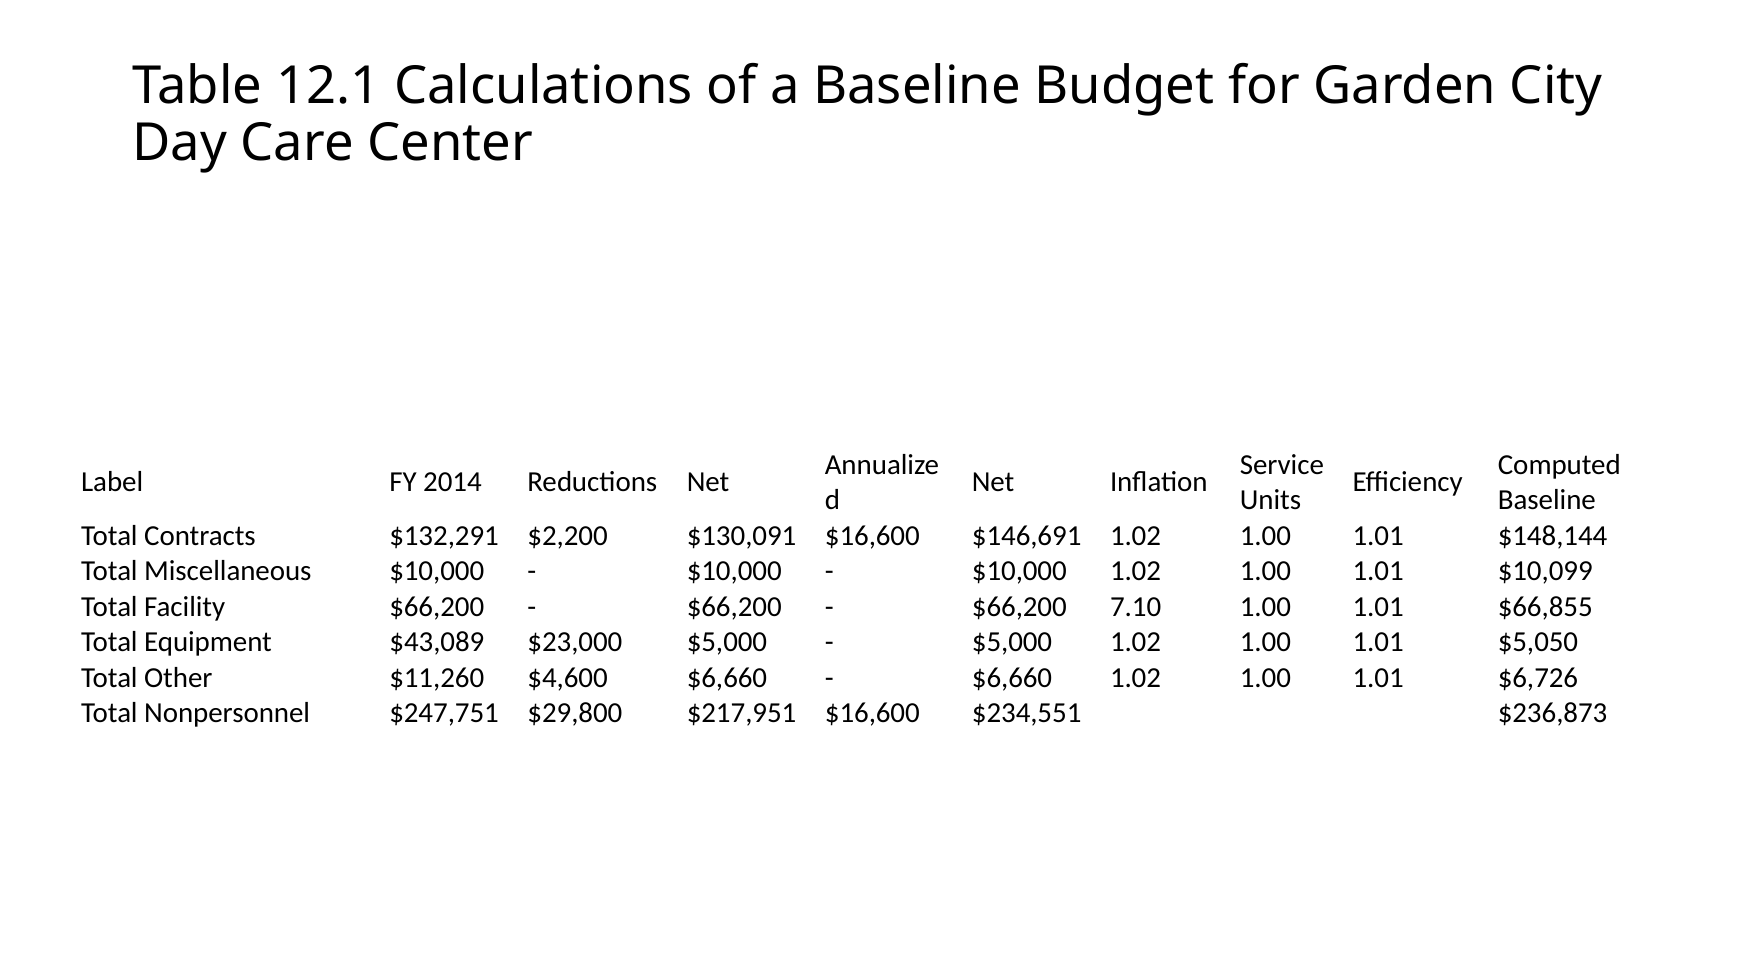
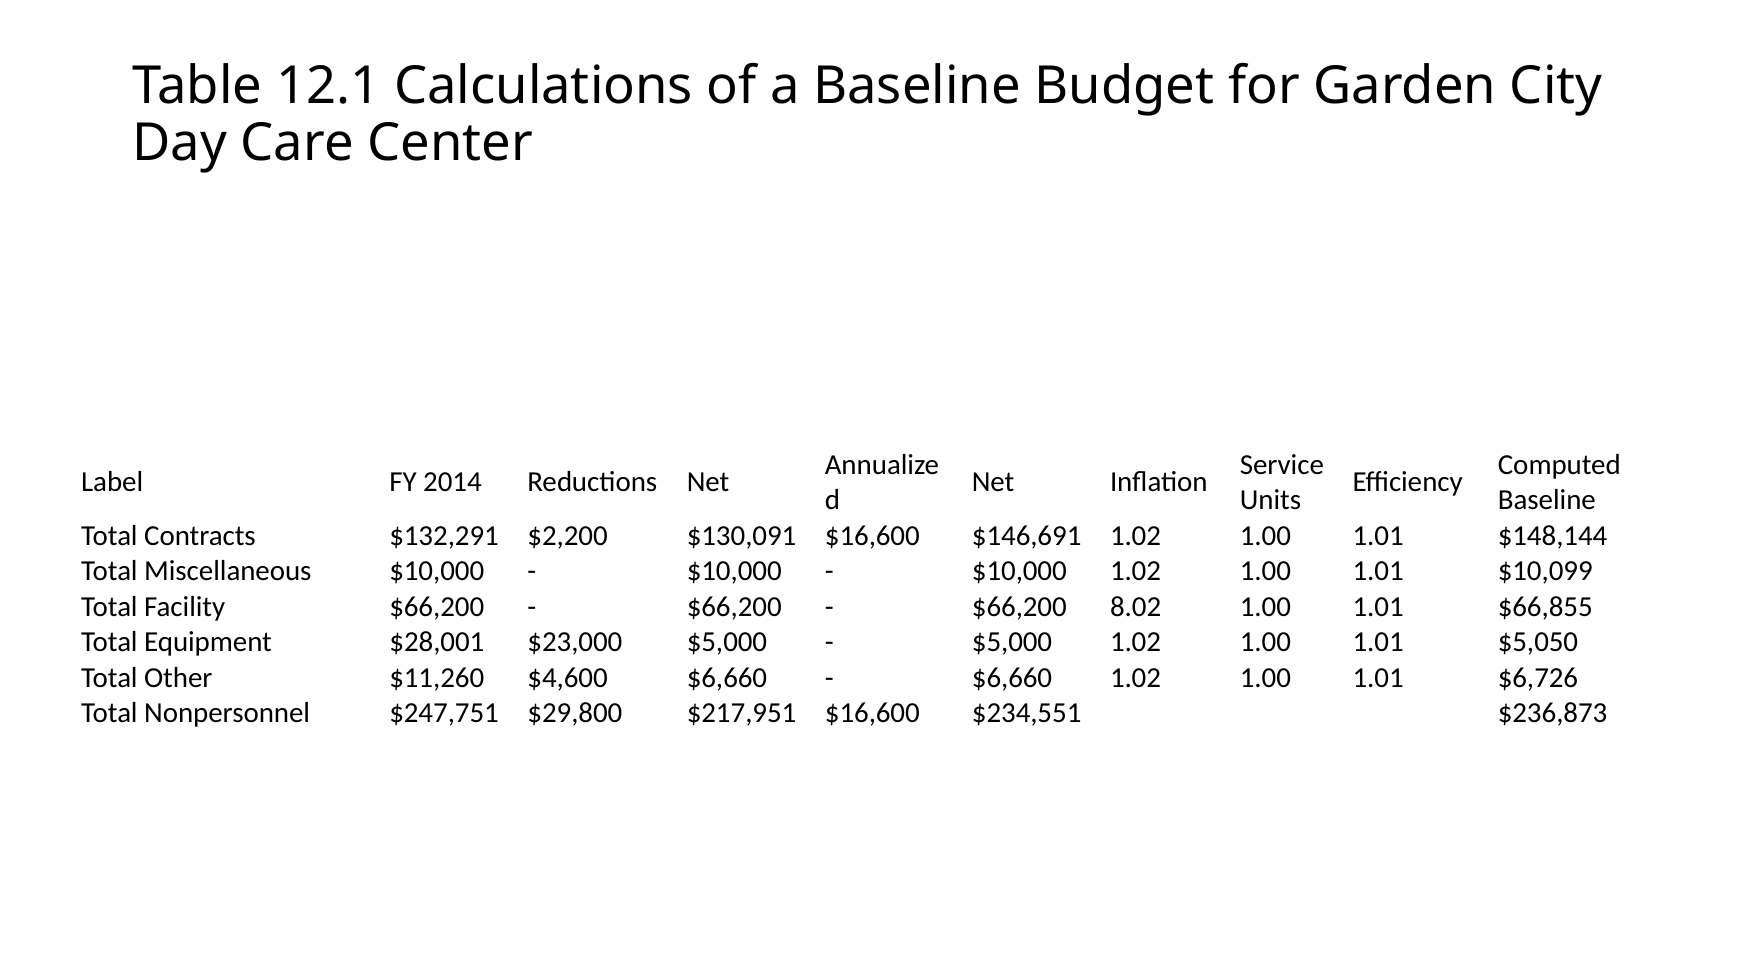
7.10: 7.10 -> 8.02
$43,089: $43,089 -> $28,001
